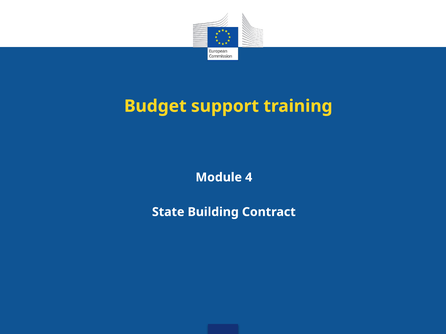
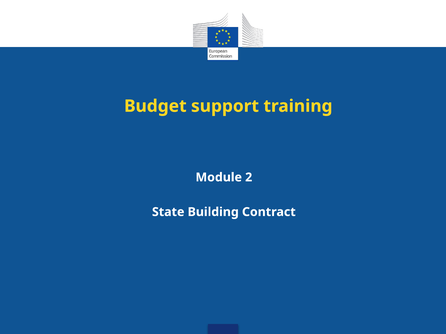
4: 4 -> 2
